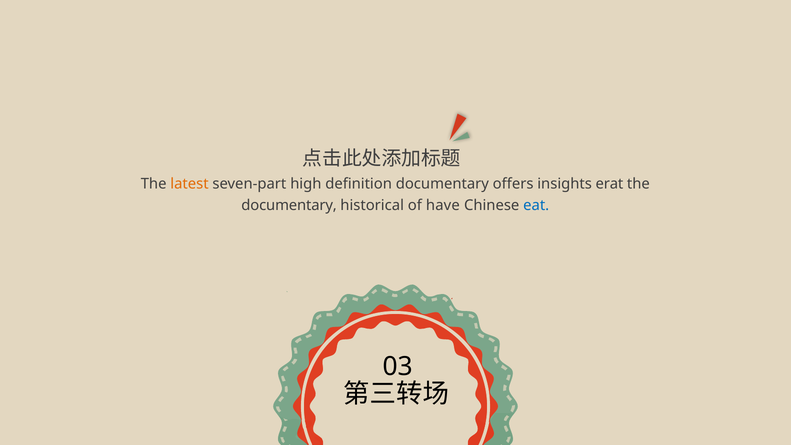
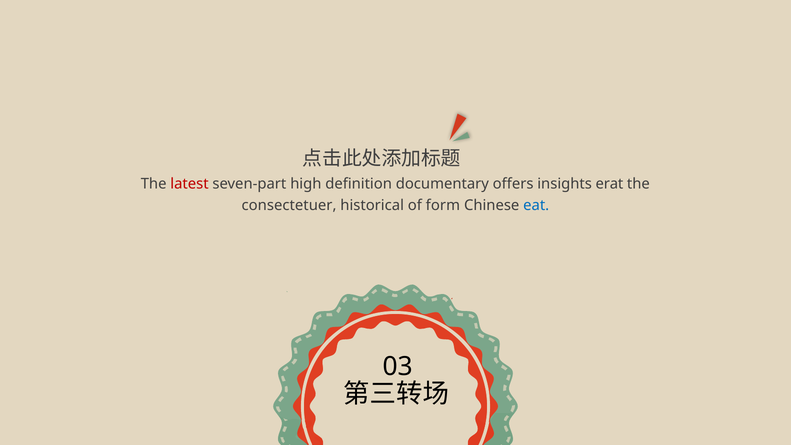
latest colour: orange -> red
documentary at (289, 205): documentary -> consectetuer
have: have -> form
